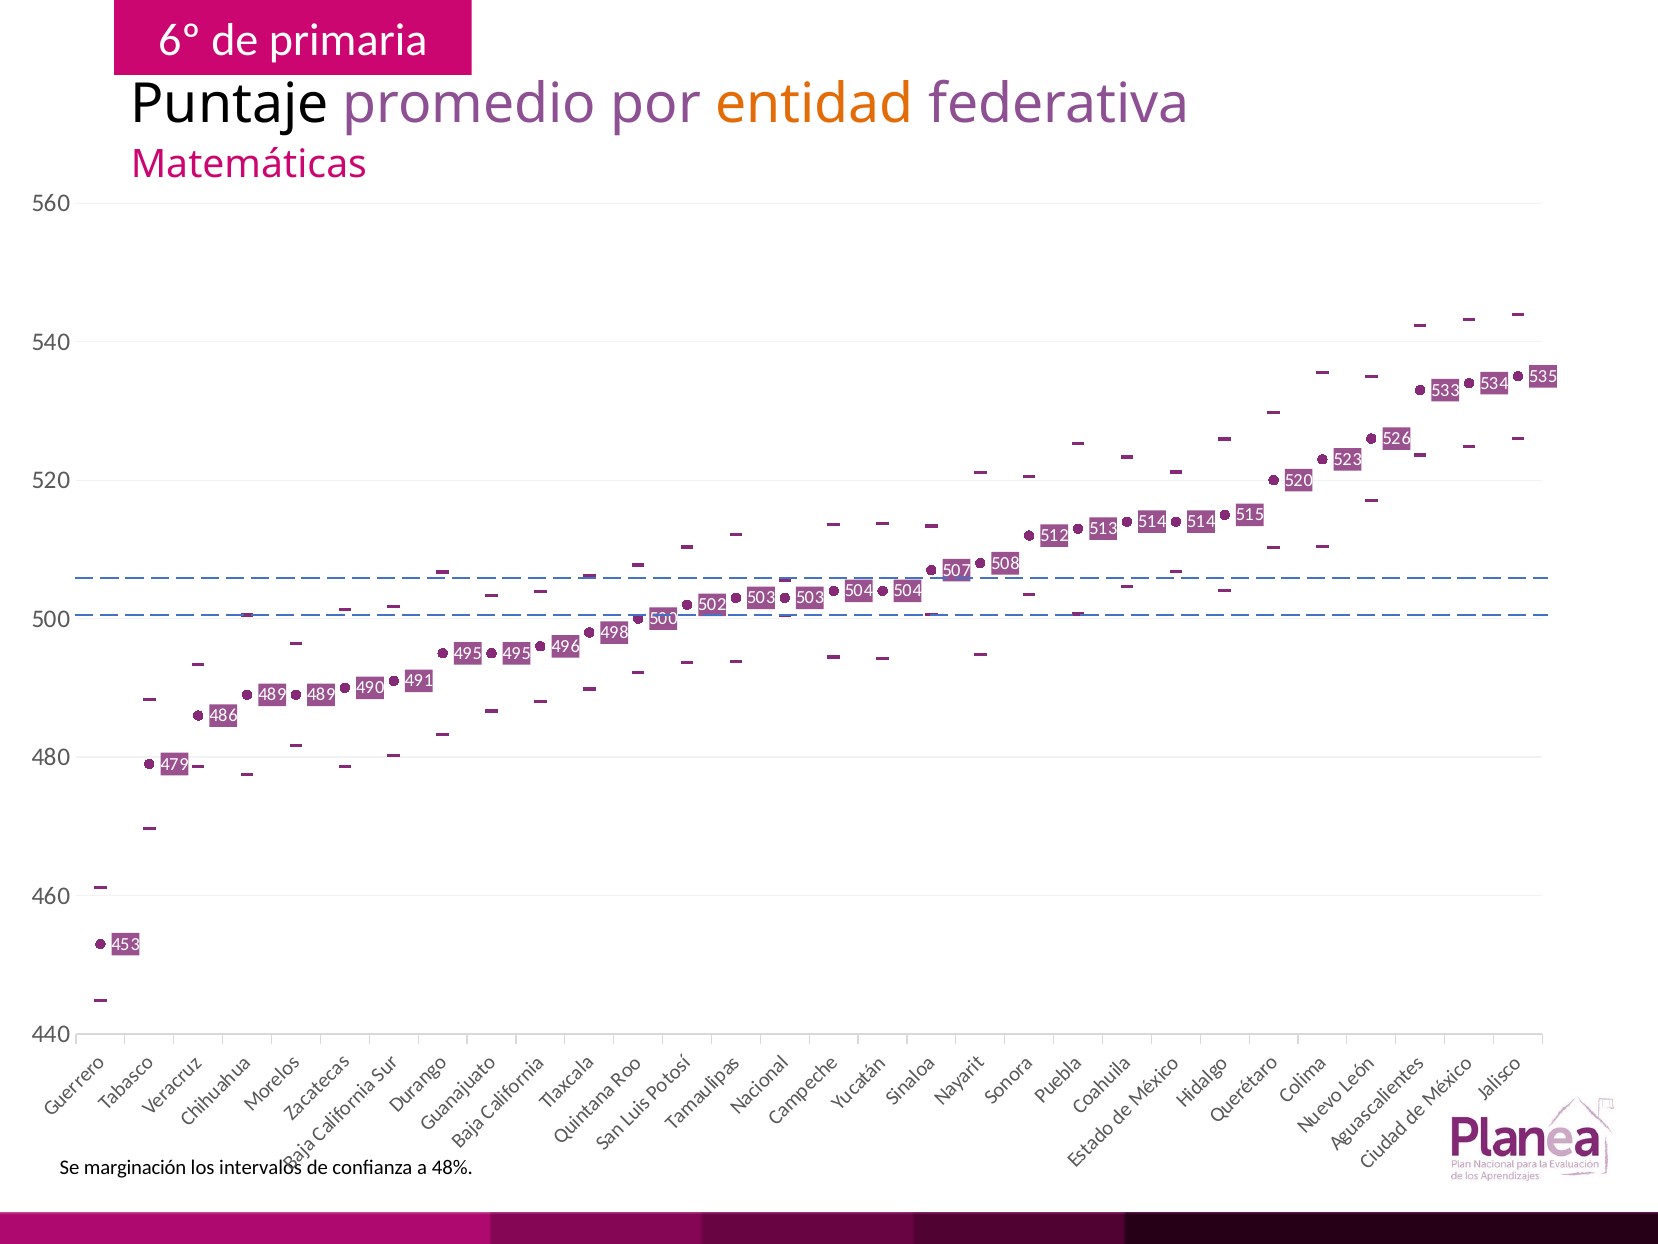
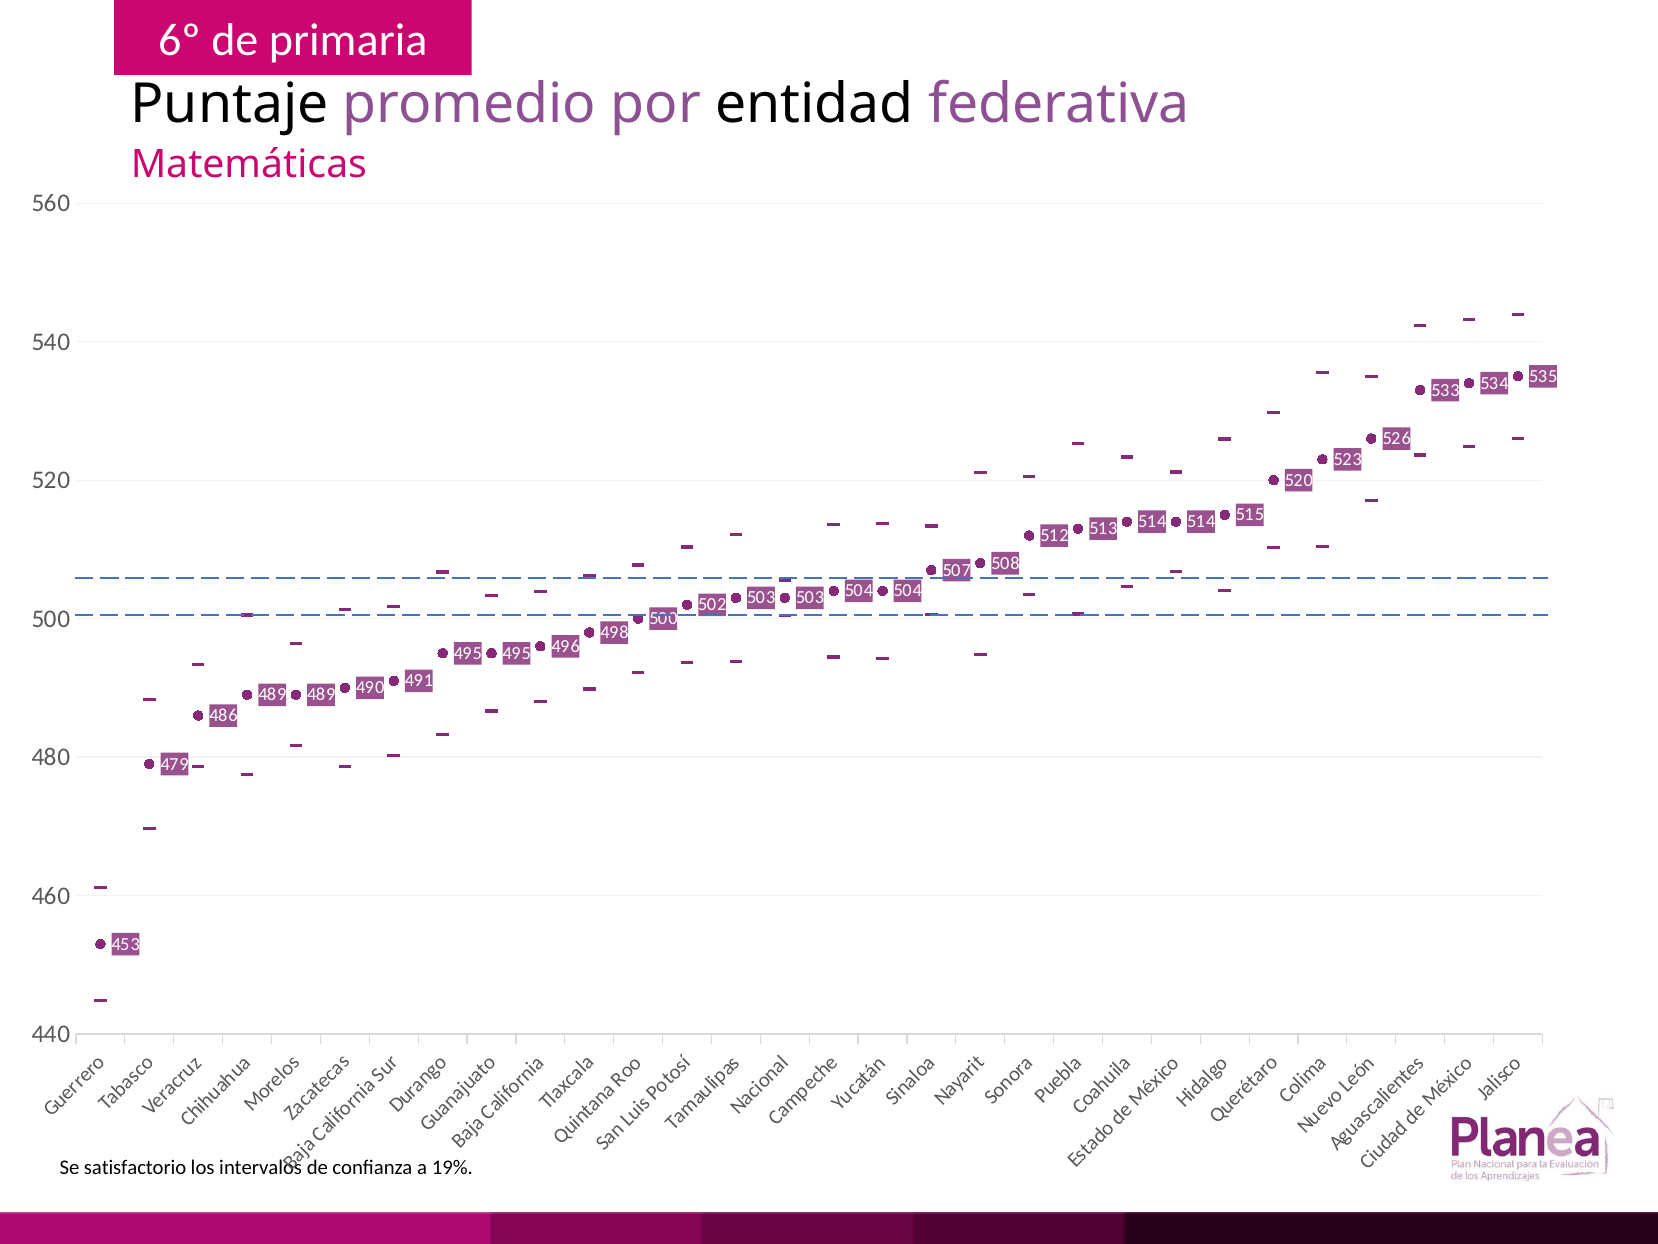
entidad colour: orange -> black
marginación: marginación -> satisfactorio
48%: 48% -> 19%
